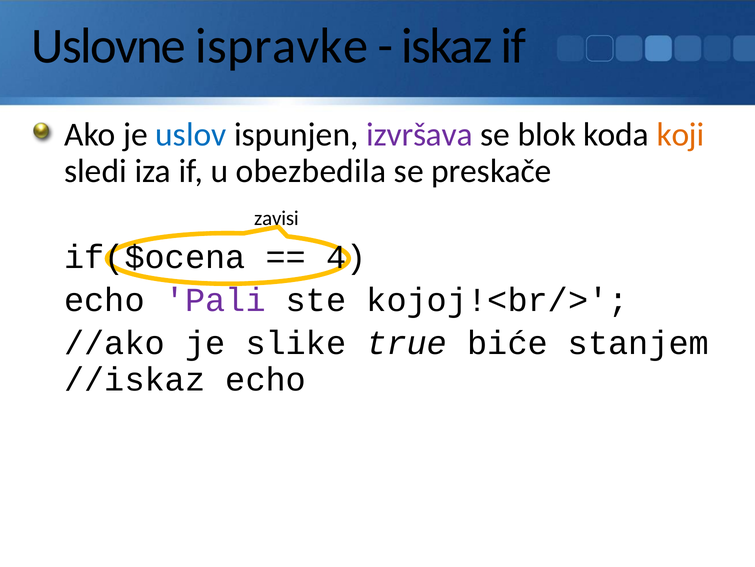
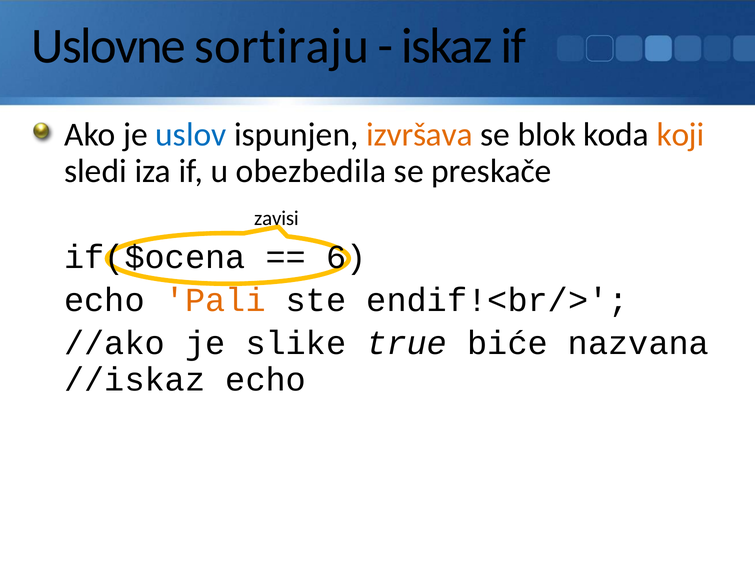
ispravke: ispravke -> sortiraju
izvršava colour: purple -> orange
4: 4 -> 6
Pali colour: purple -> orange
kojoj!<br/>: kojoj!<br/> -> endif!<br/>
stanjem: stanjem -> nazvana
